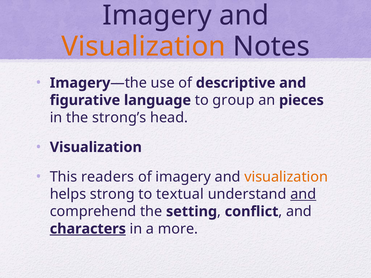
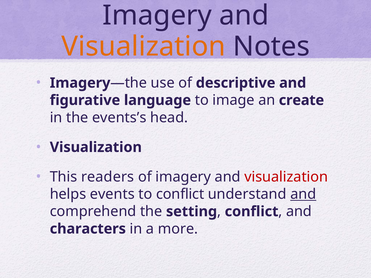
group: group -> image
pieces: pieces -> create
strong’s: strong’s -> events’s
visualization at (286, 177) colour: orange -> red
strong: strong -> events
to textual: textual -> conflict
characters underline: present -> none
